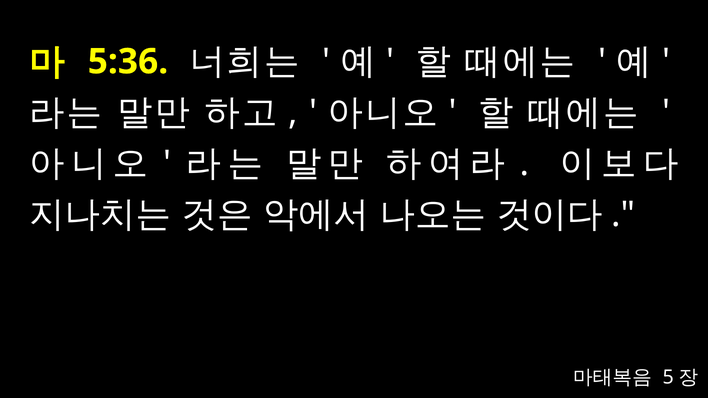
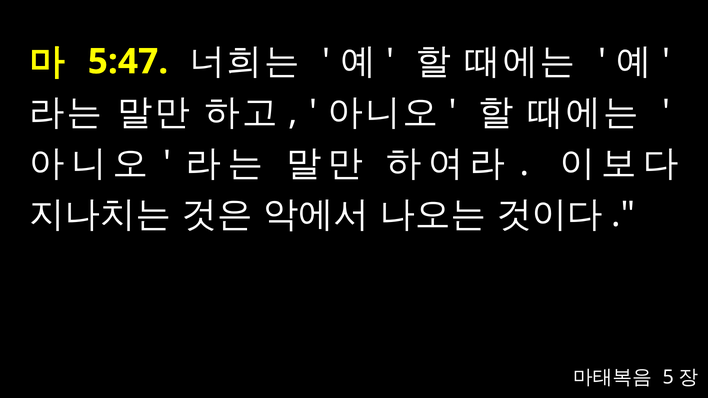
5:36: 5:36 -> 5:47
